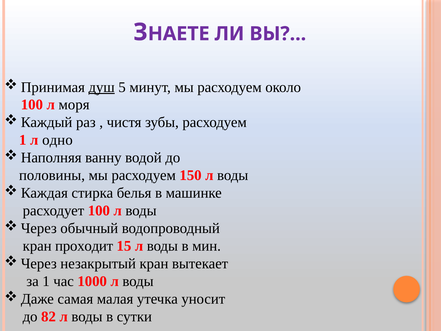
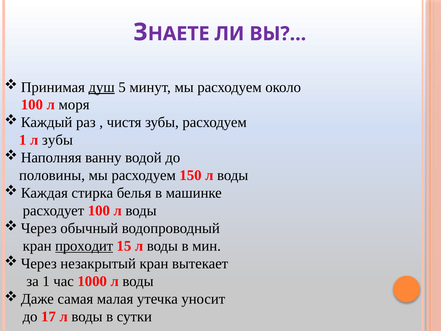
л одно: одно -> зубы
проходит underline: none -> present
82: 82 -> 17
